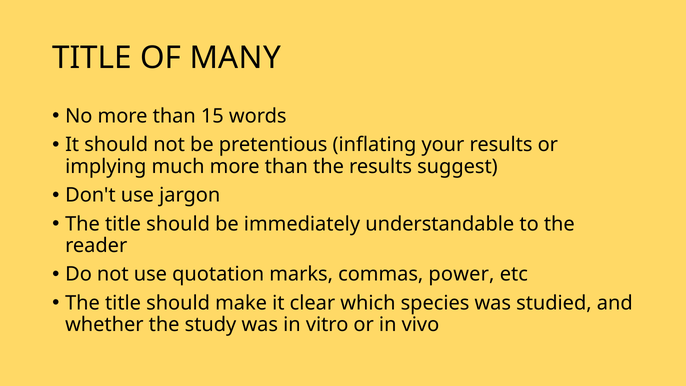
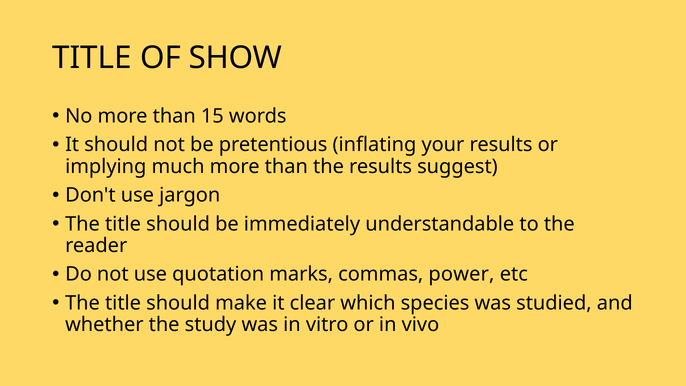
MANY: MANY -> SHOW
